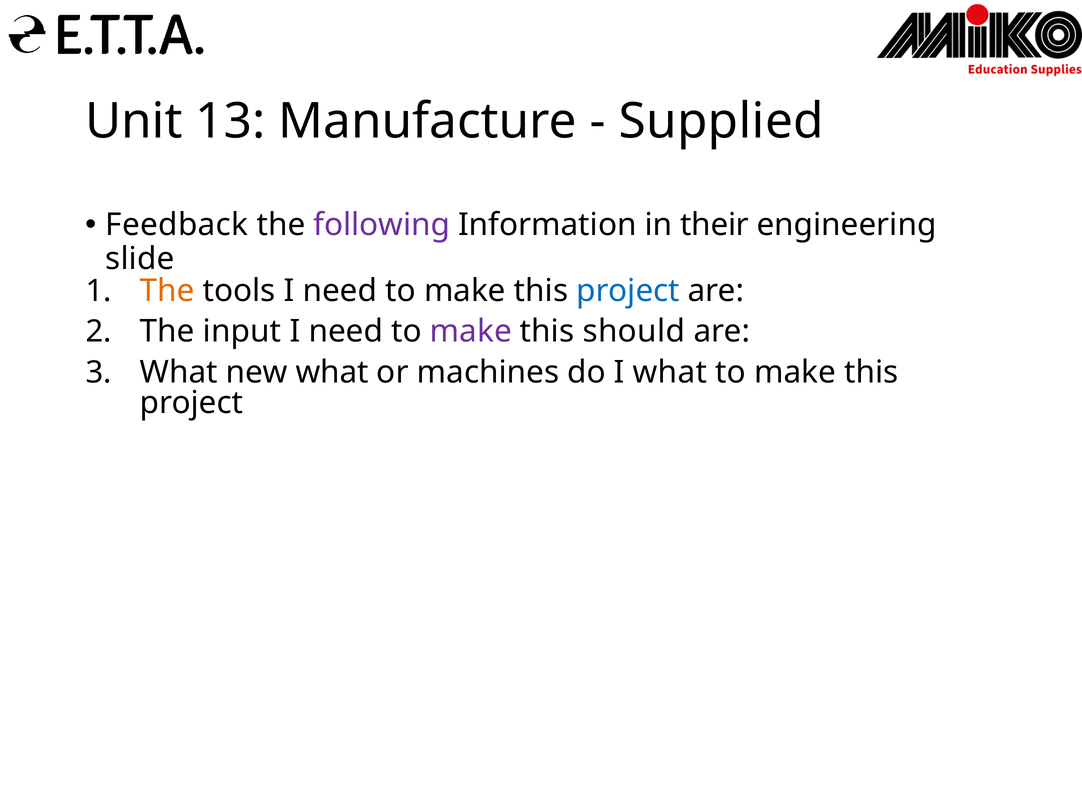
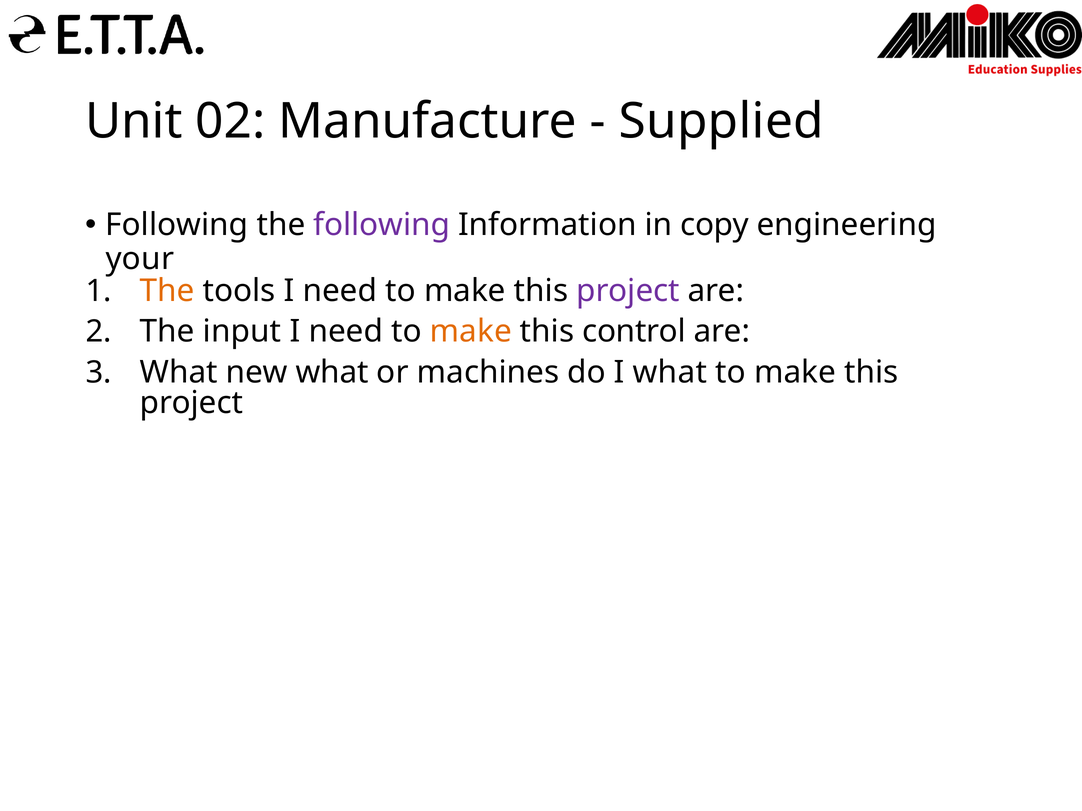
13: 13 -> 02
Feedback at (177, 225): Feedback -> Following
their: their -> copy
slide: slide -> your
project at (628, 291) colour: blue -> purple
make at (471, 332) colour: purple -> orange
should: should -> control
